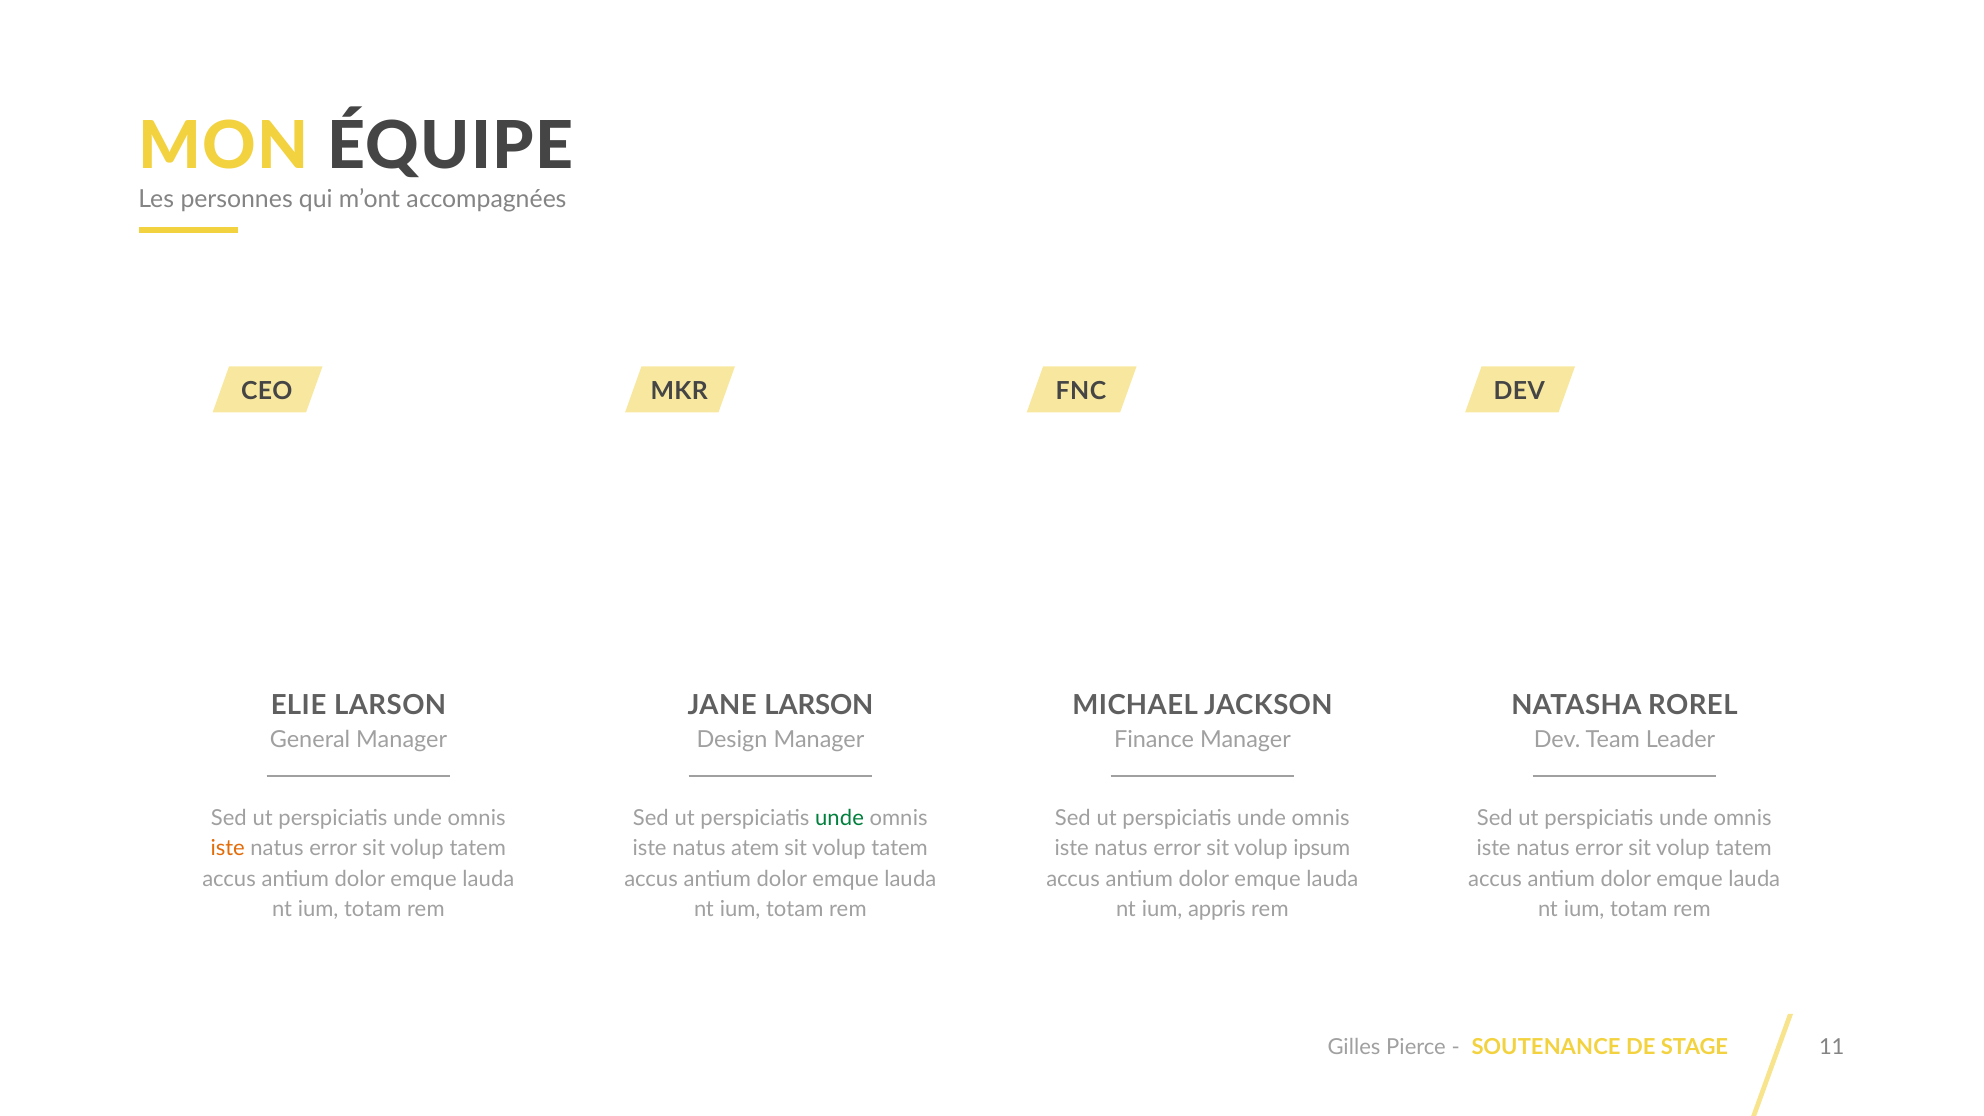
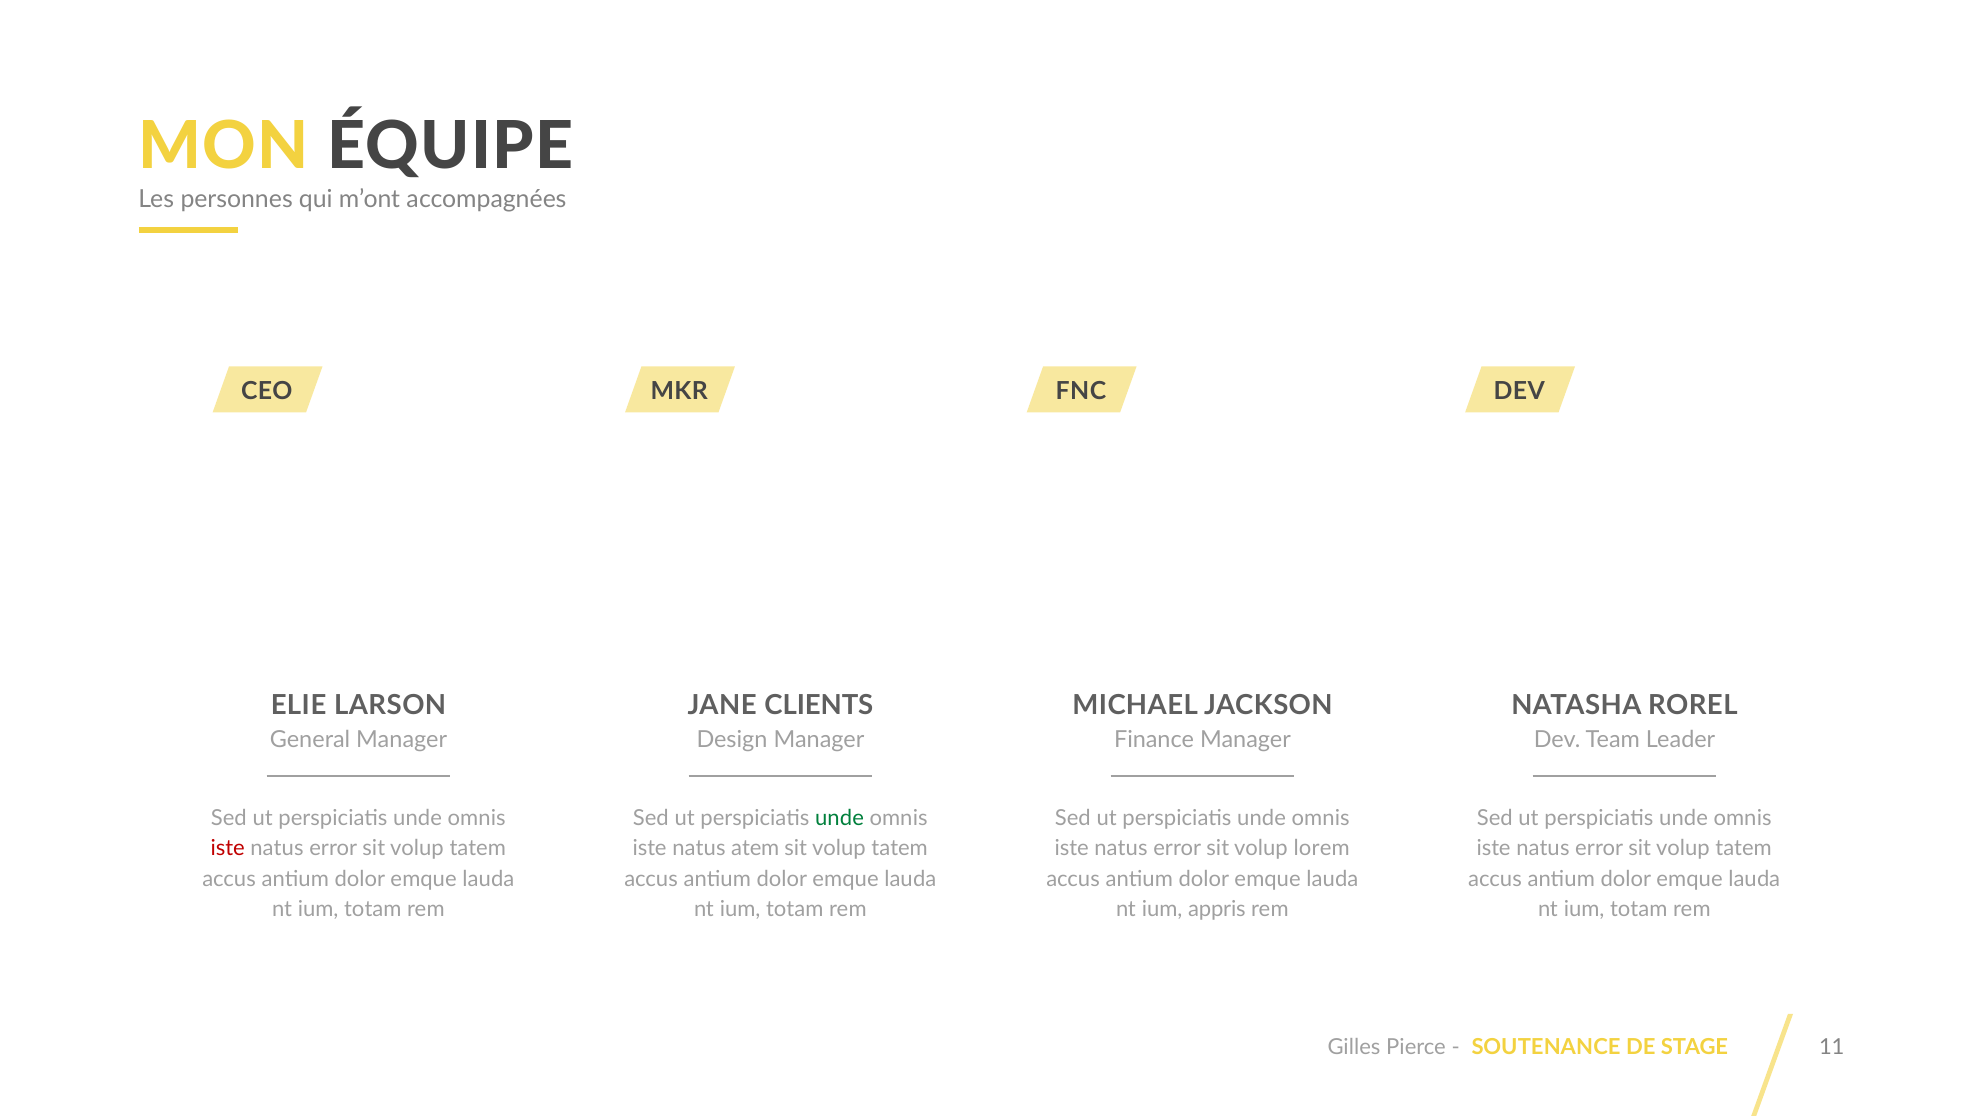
JANE LARSON: LARSON -> CLIENTS
iste at (228, 849) colour: orange -> red
ipsum: ipsum -> lorem
